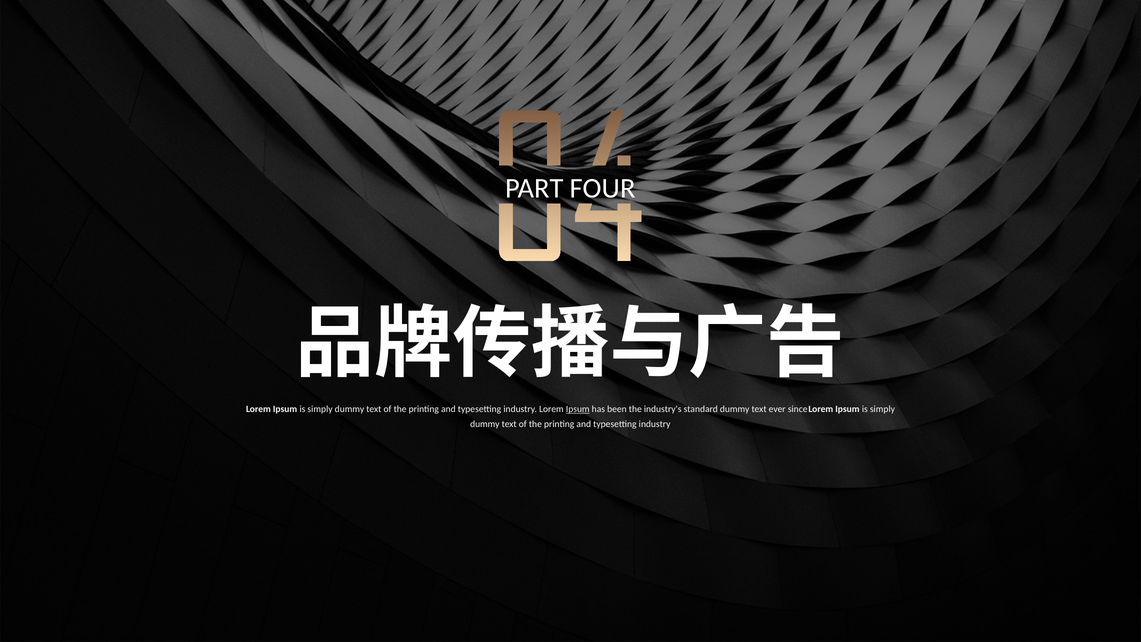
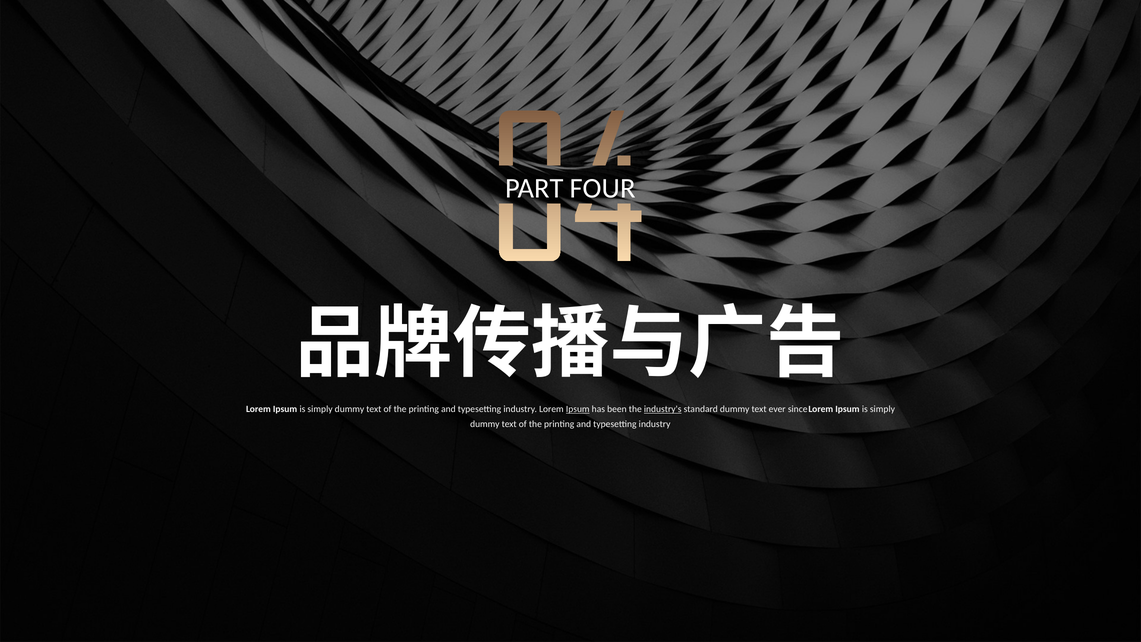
industry's underline: none -> present
